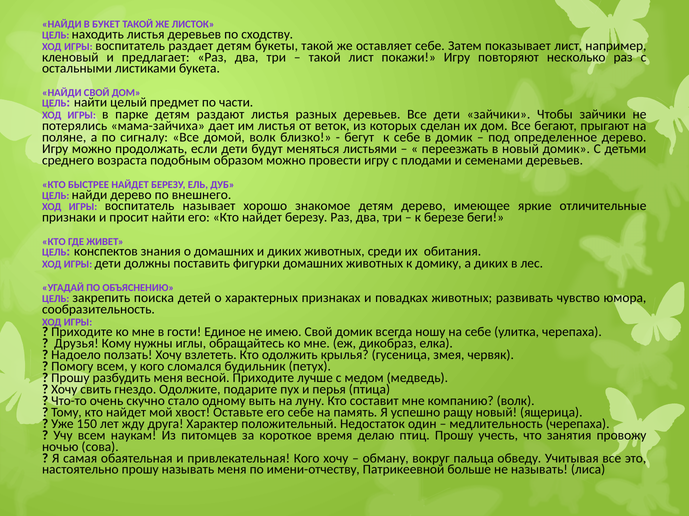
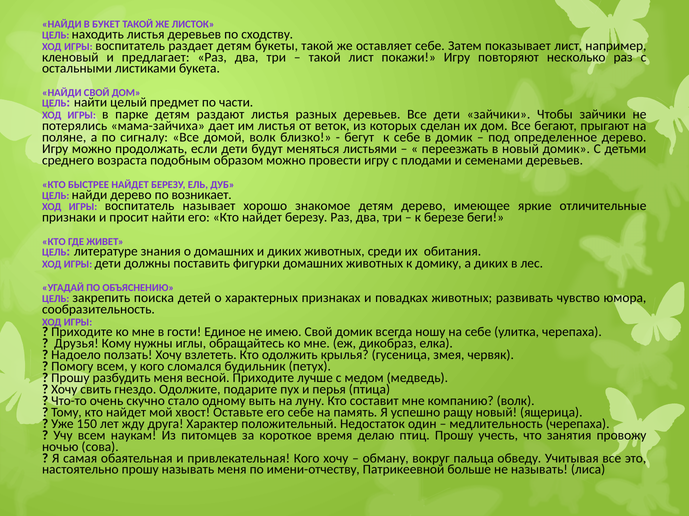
внешнего: внешнего -> возникает
конспектов: конспектов -> литературе
